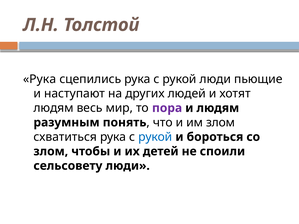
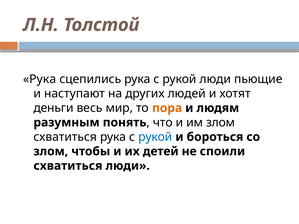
людям at (53, 108): людям -> деньги
пора colour: purple -> orange
сельсовету at (68, 166): сельсовету -> схватиться
